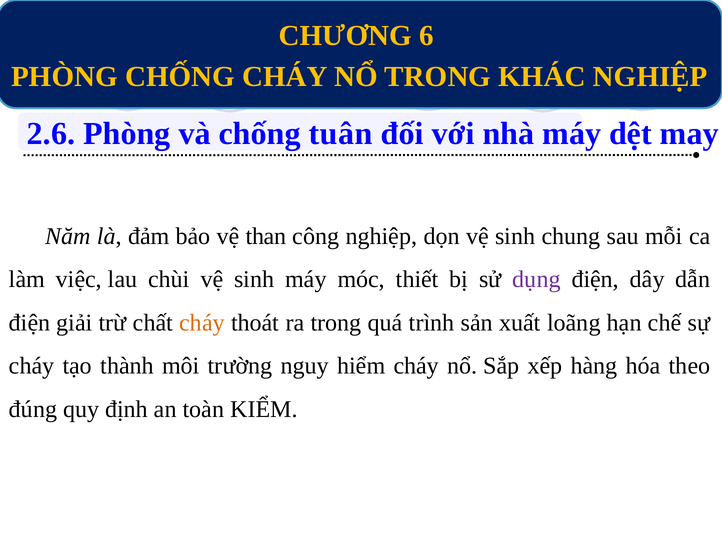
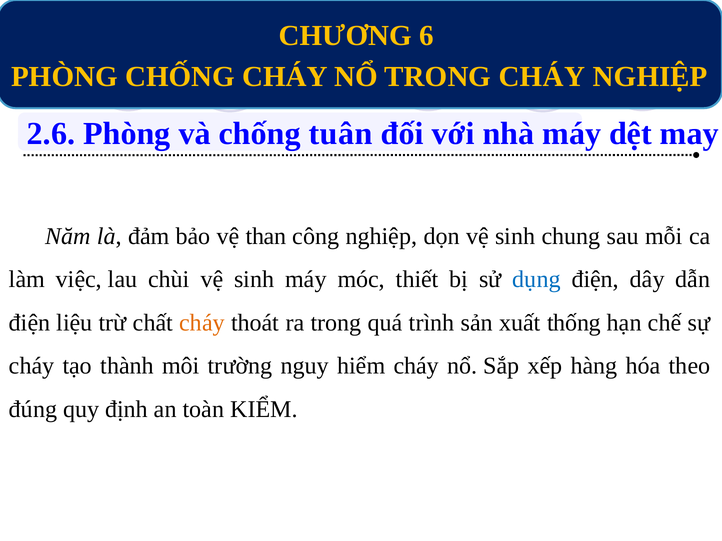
TRONG KHÁC: KHÁC -> CHÁY
dụng colour: purple -> blue
giải: giải -> liệu
loãng: loãng -> thống
